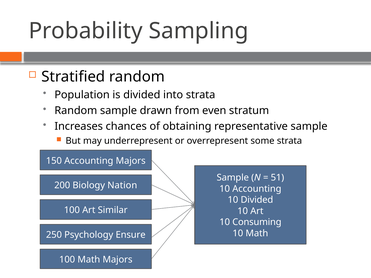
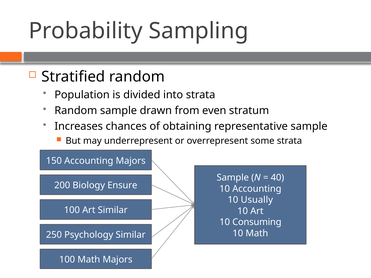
51: 51 -> 40
Nation: Nation -> Ensure
10 Divided: Divided -> Usually
Psychology Ensure: Ensure -> Similar
